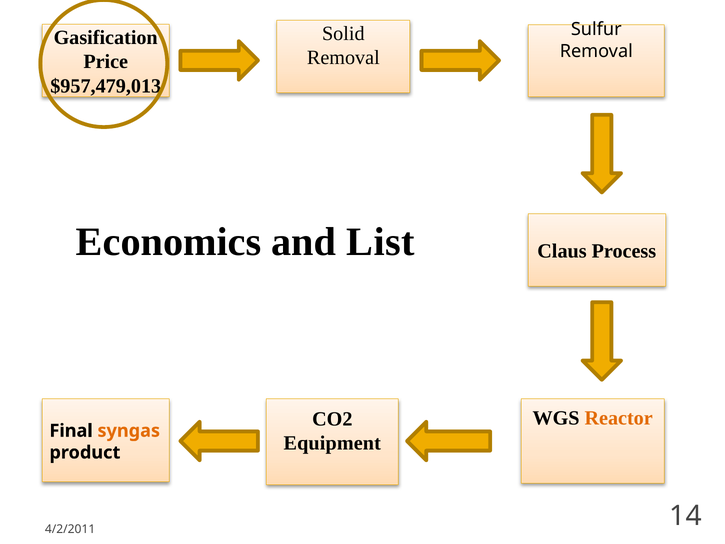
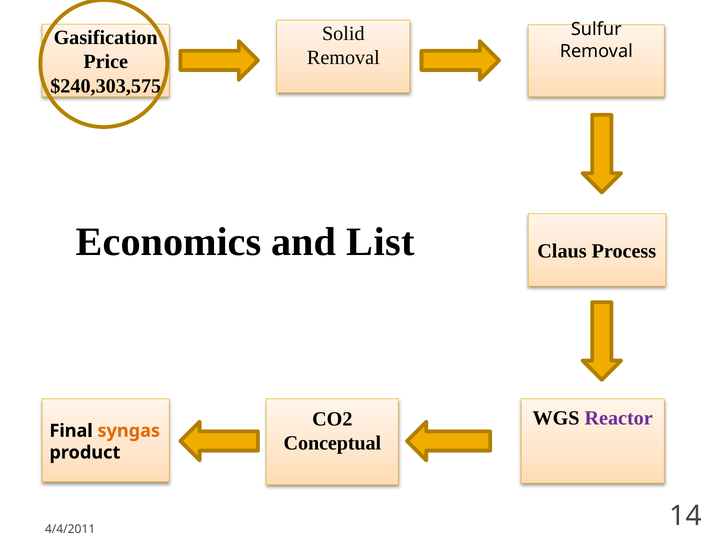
$957,479,013: $957,479,013 -> $240,303,575
Reactor colour: orange -> purple
Equipment: Equipment -> Conceptual
4/2/2011: 4/2/2011 -> 4/4/2011
